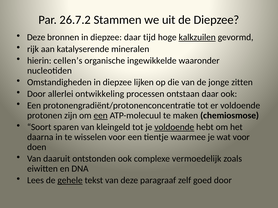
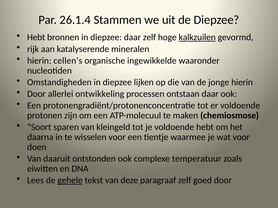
26.7.2: 26.7.2 -> 26.1.4
Deze at (36, 37): Deze -> Hebt
daar tijd: tijd -> zelf
jonge zitten: zitten -> hierin
een at (101, 116) underline: present -> none
voldoende at (174, 127) underline: present -> none
vermoedelijk: vermoedelijk -> temperatuur
